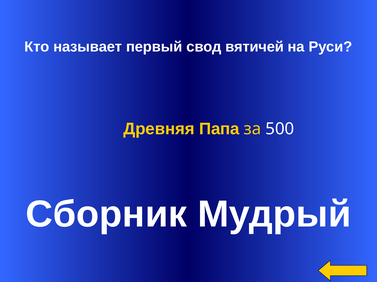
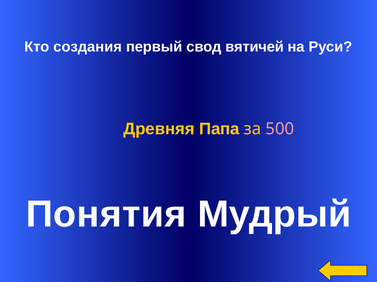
называет: называет -> создания
500 colour: white -> pink
Сборник: Сборник -> Понятия
